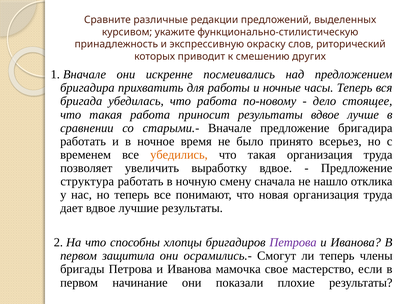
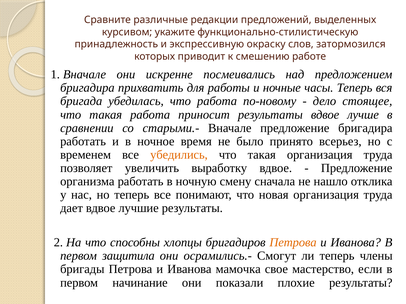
риторический: риторический -> затормозился
других: других -> работе
структура: структура -> организма
Петрова at (293, 243) colour: purple -> orange
